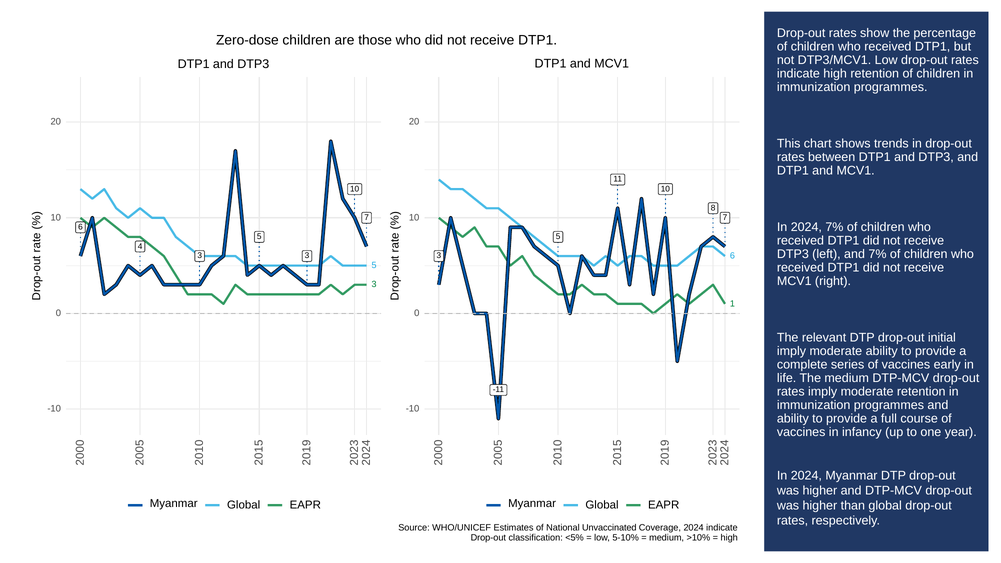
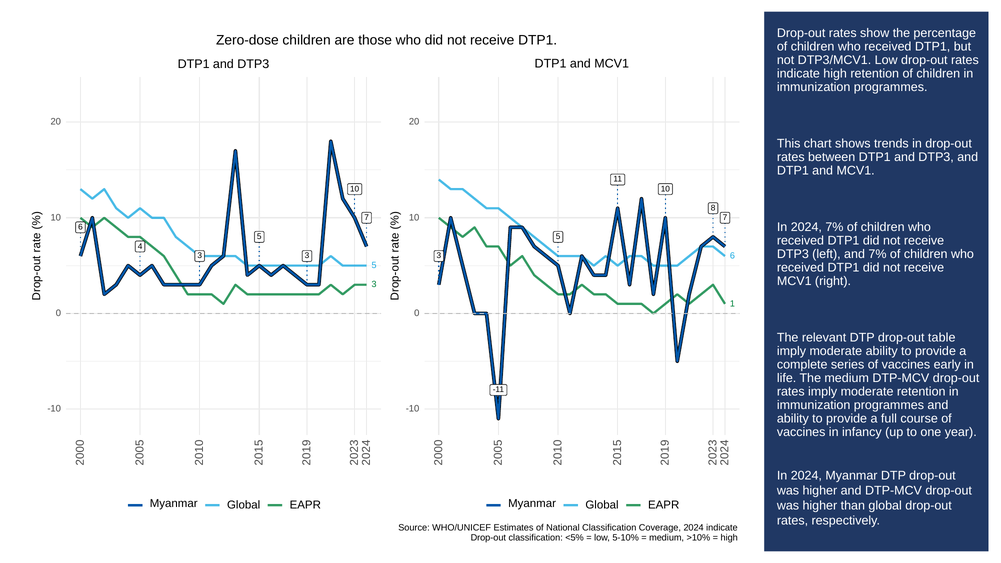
initial: initial -> table
National Unvaccinated: Unvaccinated -> Classification
